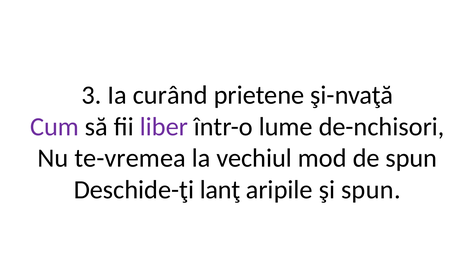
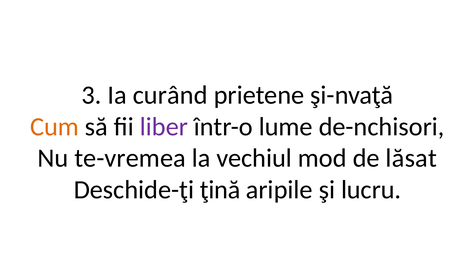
Cum colour: purple -> orange
de spun: spun -> lăsat
lanţ: lanţ -> ţină
şi spun: spun -> lucru
